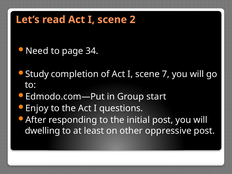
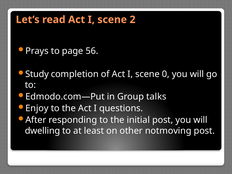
Need: Need -> Prays
34: 34 -> 56
7: 7 -> 0
start: start -> talks
oppressive: oppressive -> notmoving
